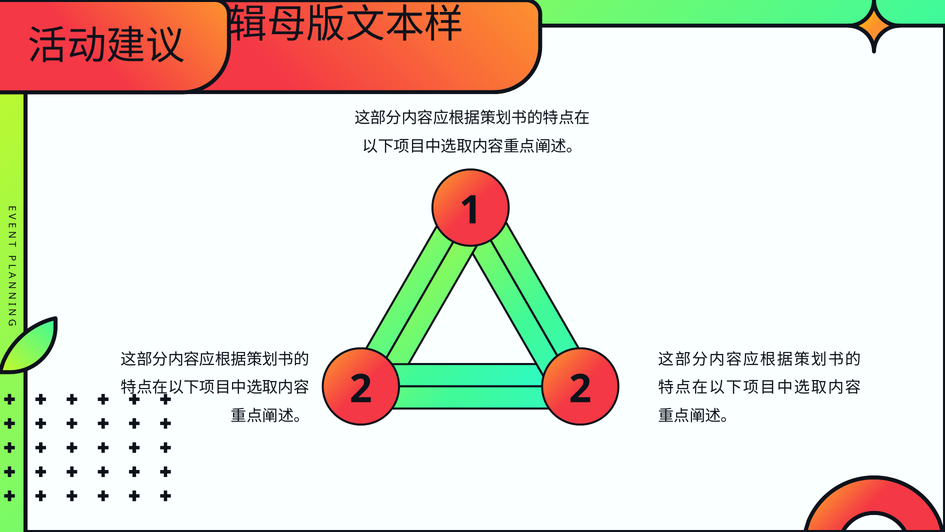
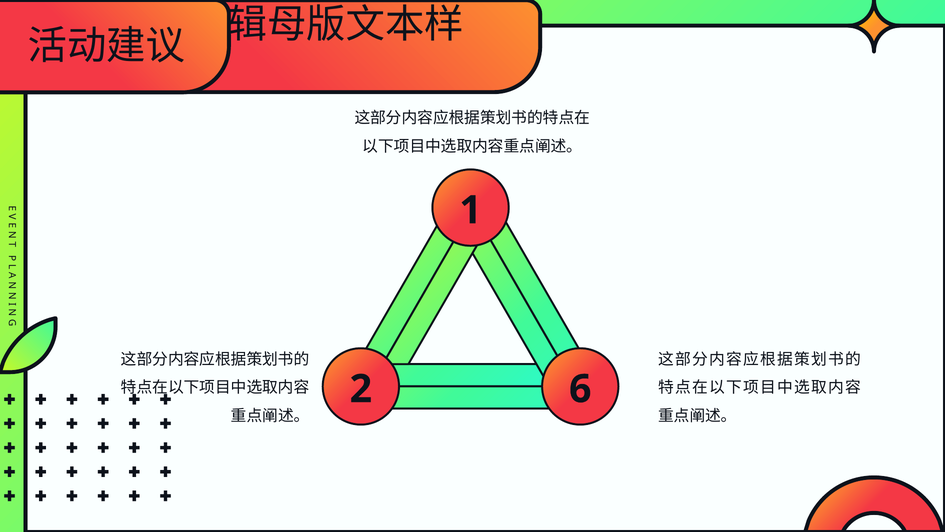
2 2: 2 -> 6
